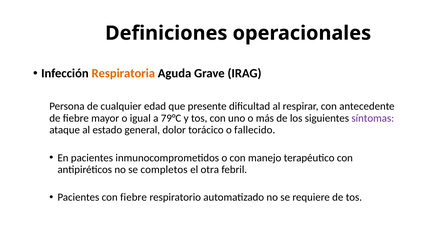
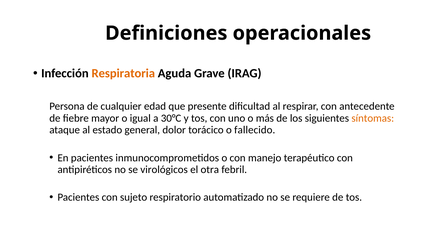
79°C: 79°C -> 30°C
síntomas colour: purple -> orange
completos: completos -> virológicos
con fiebre: fiebre -> sujeto
